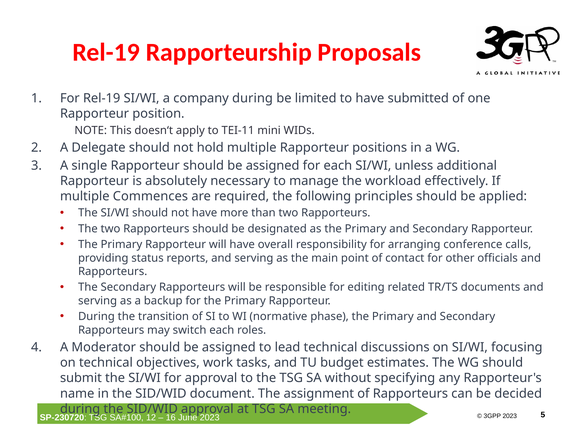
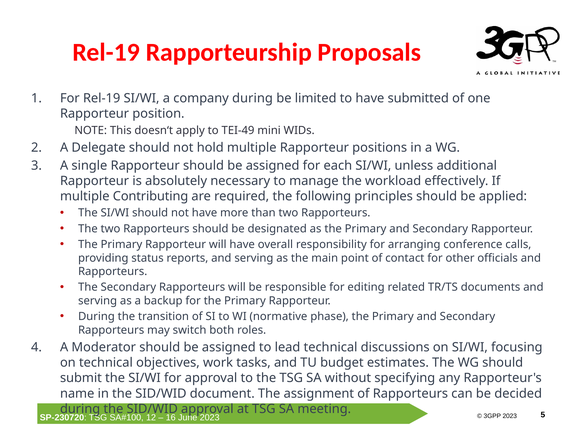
TEI-11: TEI-11 -> TEI-49
Commences: Commences -> Contributing
switch each: each -> both
